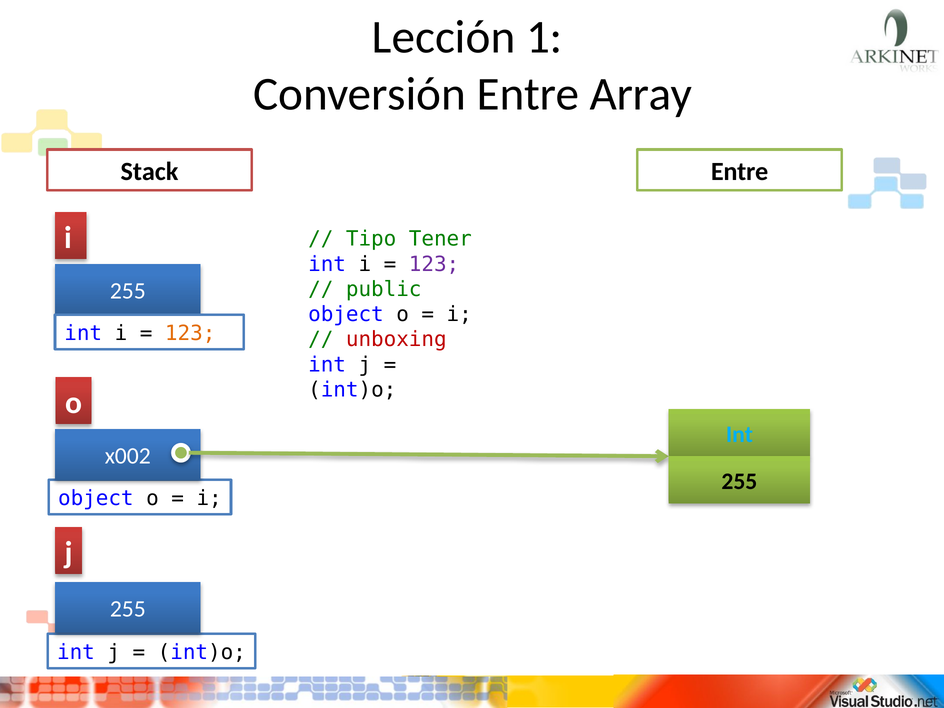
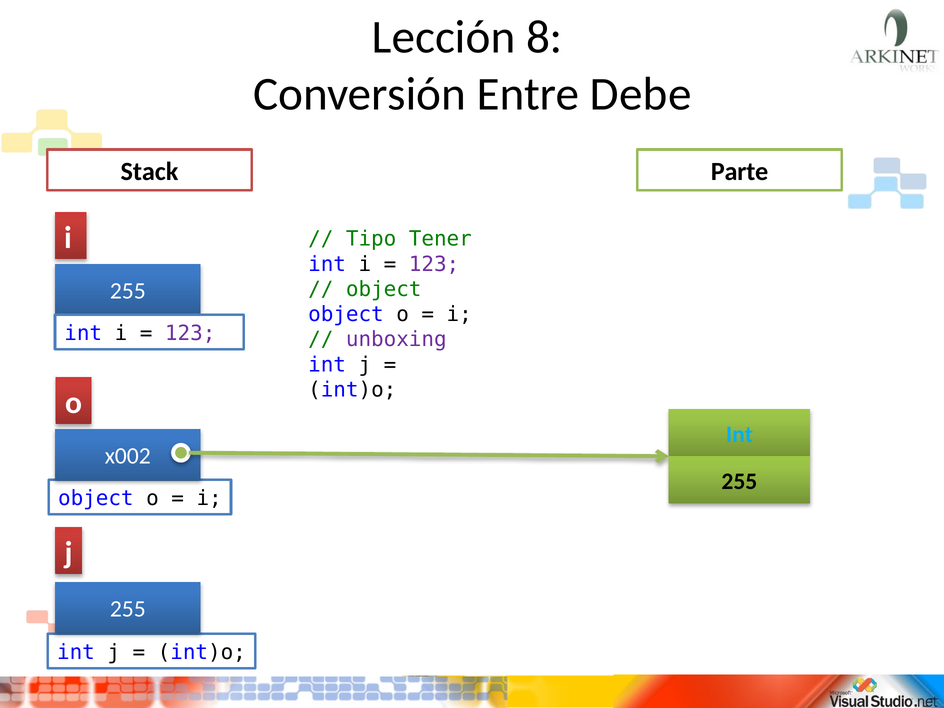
1: 1 -> 8
Array: Array -> Debe
Entre at (740, 172): Entre -> Parte
public at (384, 289): public -> object
123 at (190, 333) colour: orange -> purple
unboxing colour: red -> purple
